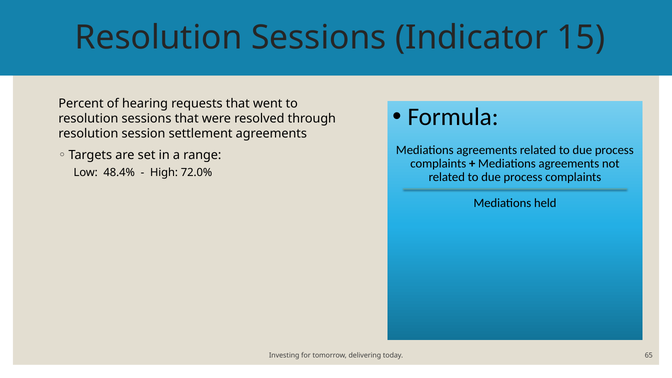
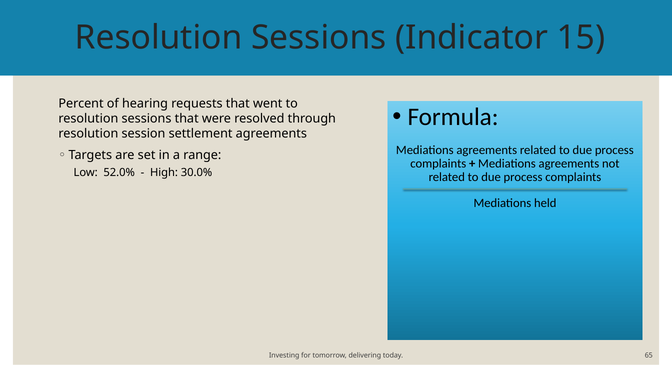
48.4%: 48.4% -> 52.0%
72.0%: 72.0% -> 30.0%
